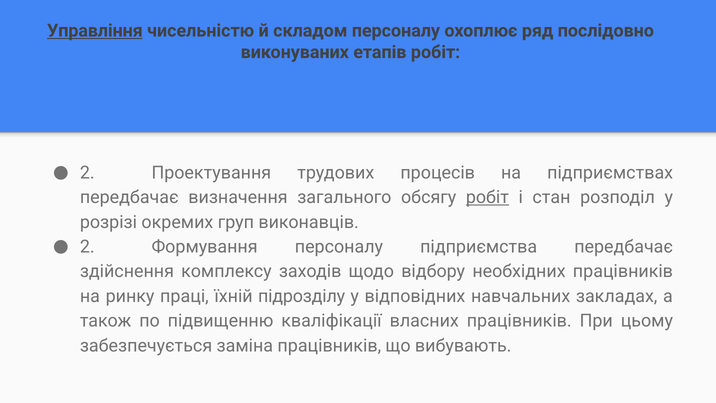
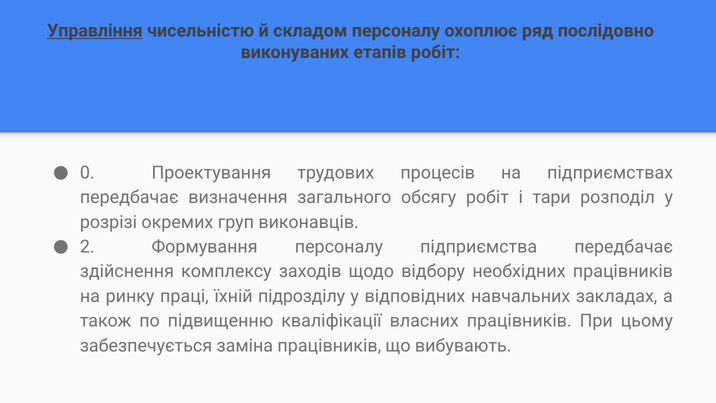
2 at (87, 173): 2 -> 0
робіт at (487, 197) underline: present -> none
стан: стан -> тари
